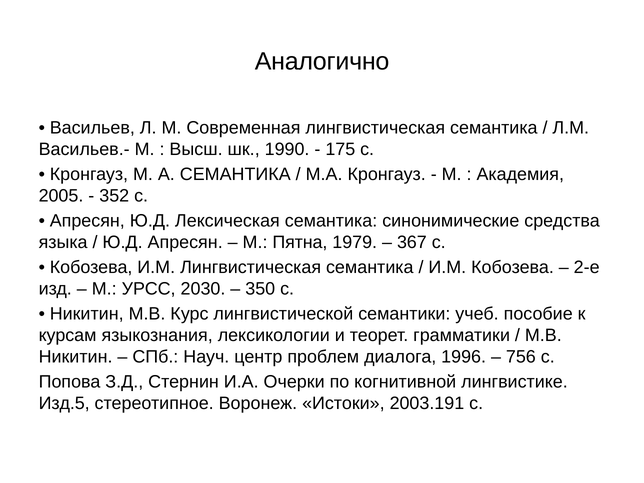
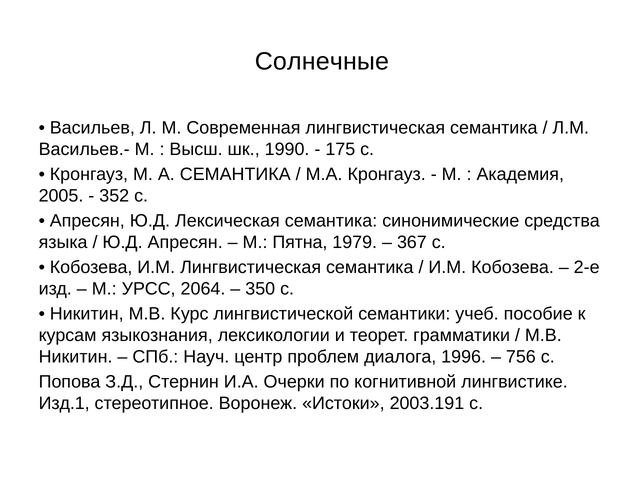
Аналогично: Аналогично -> Солнечные
2030: 2030 -> 2064
Изд.5: Изд.5 -> Изд.1
